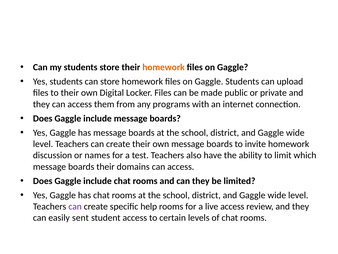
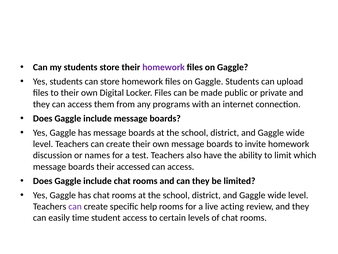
homework at (164, 67) colour: orange -> purple
domains: domains -> accessed
live access: access -> acting
sent: sent -> time
